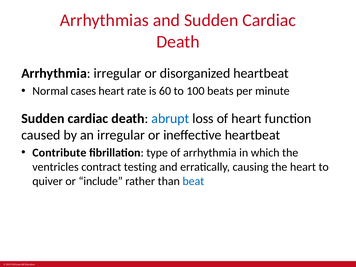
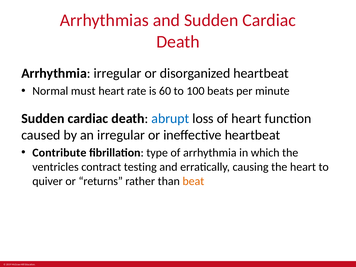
cases: cases -> must
include: include -> returns
beat colour: blue -> orange
